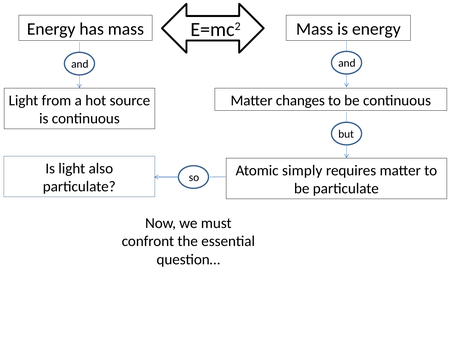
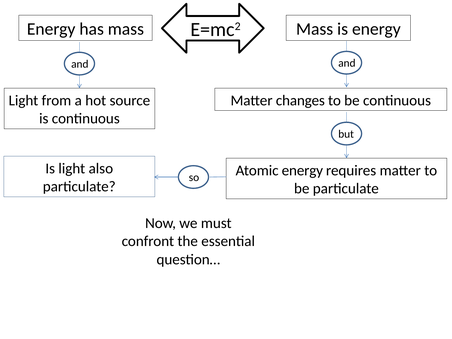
Atomic simply: simply -> energy
